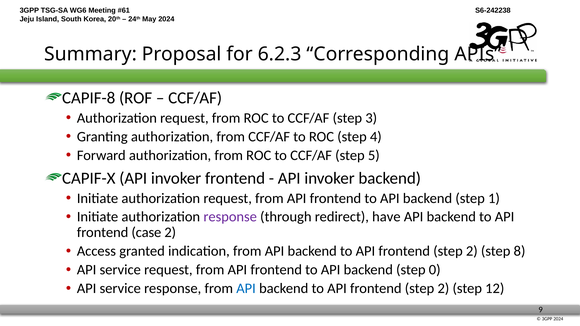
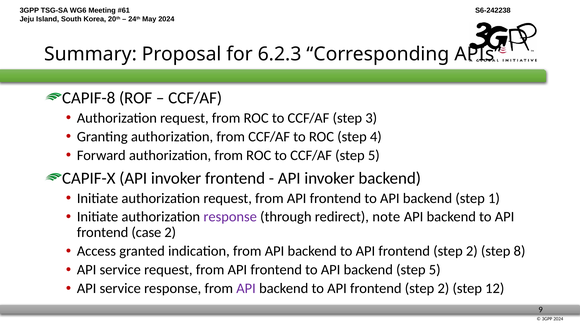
have: have -> note
backend step 0: 0 -> 5
API at (246, 289) colour: blue -> purple
